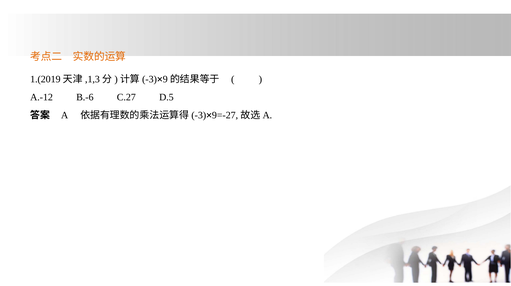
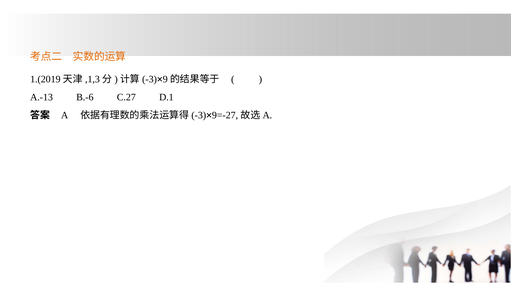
A.-12: A.-12 -> A.-13
D.5: D.5 -> D.1
